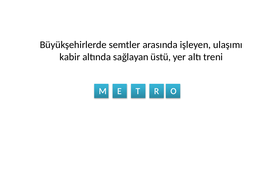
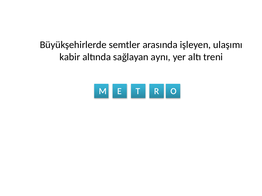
üstü: üstü -> aynı
